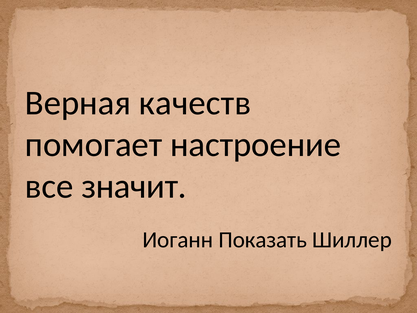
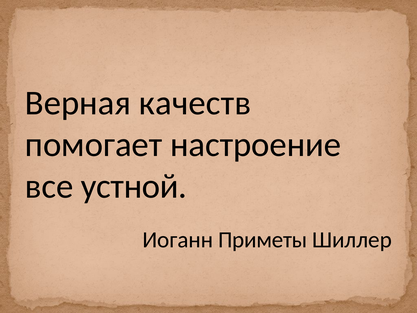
значит: значит -> устной
Показать: Показать -> Приметы
